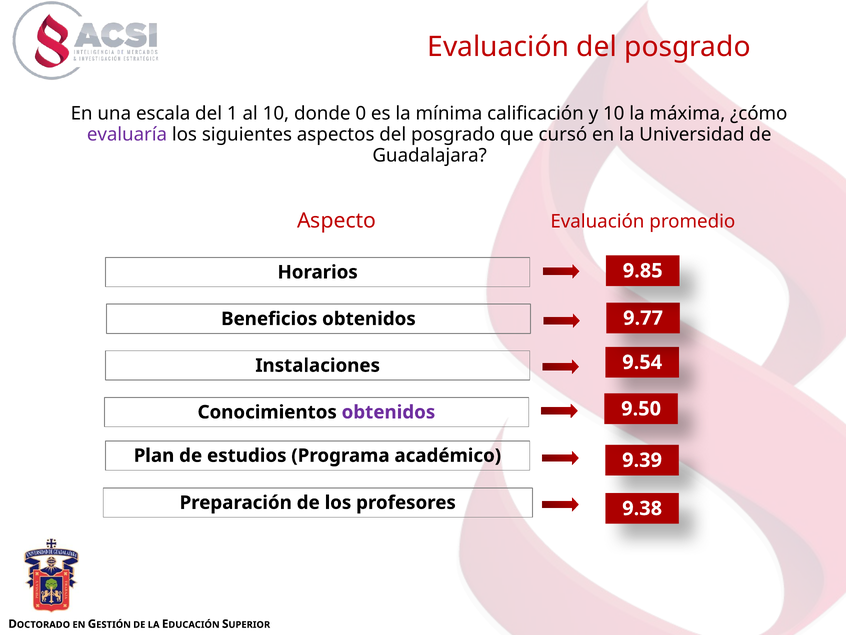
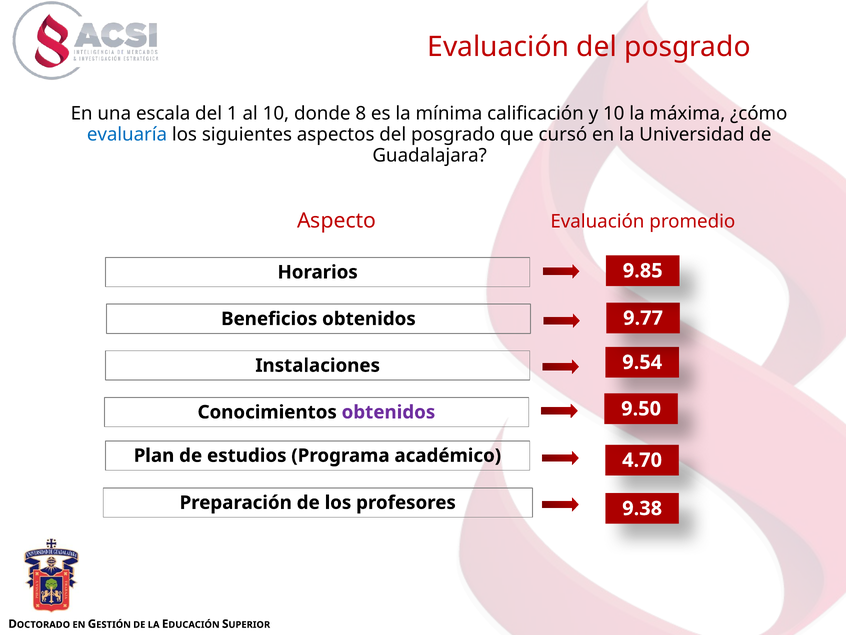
0: 0 -> 8
evaluaría colour: purple -> blue
9.39: 9.39 -> 4.70
